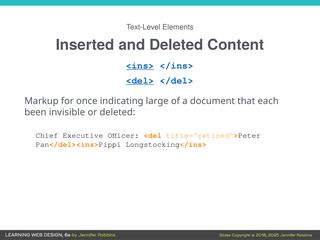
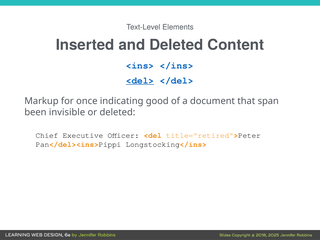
<ins> underline: present -> none
large: large -> good
each: each -> span
